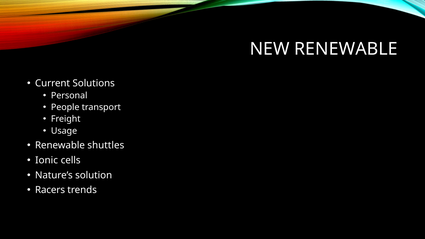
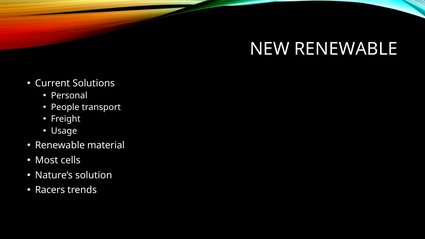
shuttles: shuttles -> material
Ionic: Ionic -> Most
